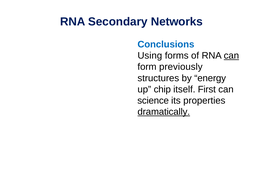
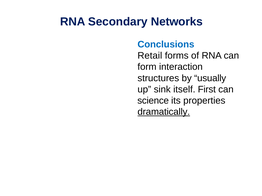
Using: Using -> Retail
can at (231, 56) underline: present -> none
previously: previously -> interaction
energy: energy -> usually
chip: chip -> sink
